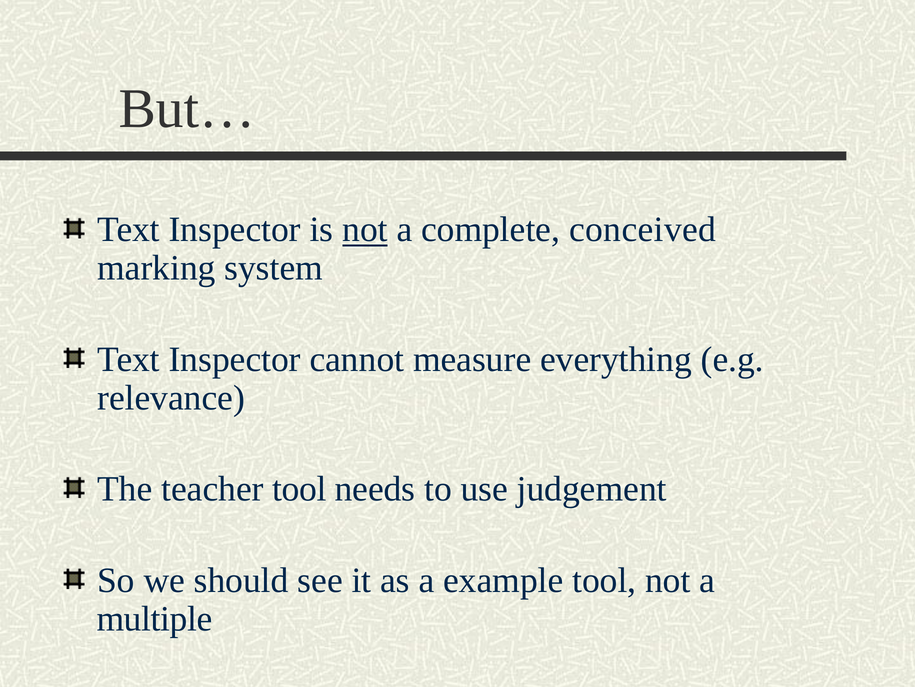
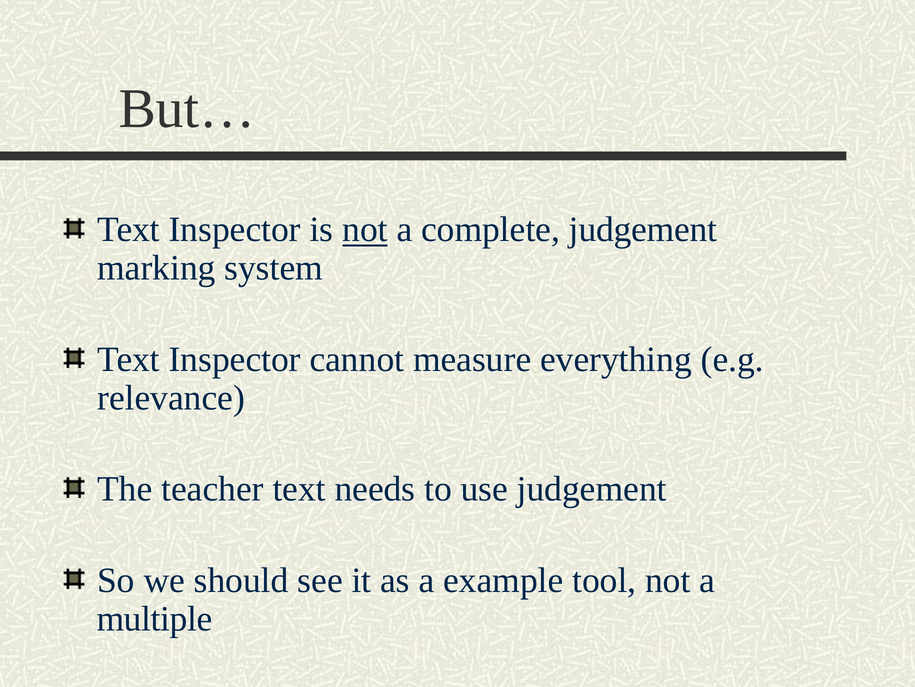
complete conceived: conceived -> judgement
teacher tool: tool -> text
